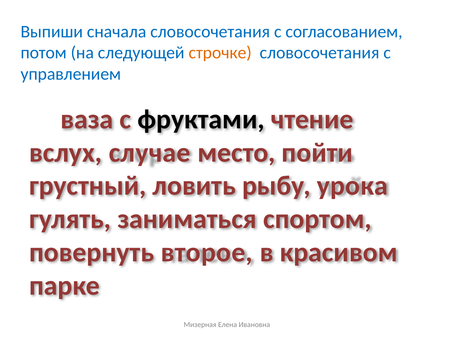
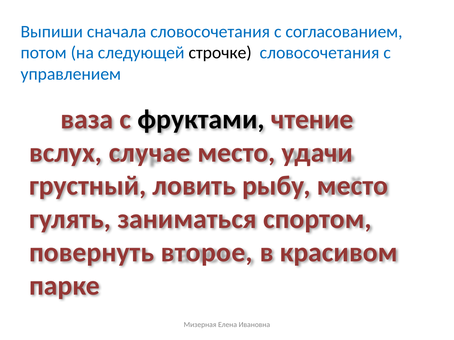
строчке colour: orange -> black
пойти: пойти -> удачи
рыбу урока: урока -> место
